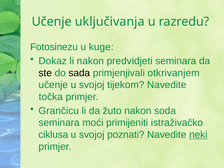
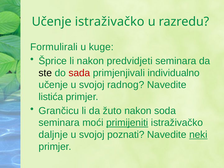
Učenje uključivanja: uključivanja -> istraživačko
Fotosinezu: Fotosinezu -> Formulirali
Dokaz: Dokaz -> Šprice
sada colour: black -> red
otkrivanjem: otkrivanjem -> individualno
tijekom: tijekom -> radnog
točka: točka -> listića
primijeniti underline: none -> present
ciklusa: ciklusa -> daljnje
